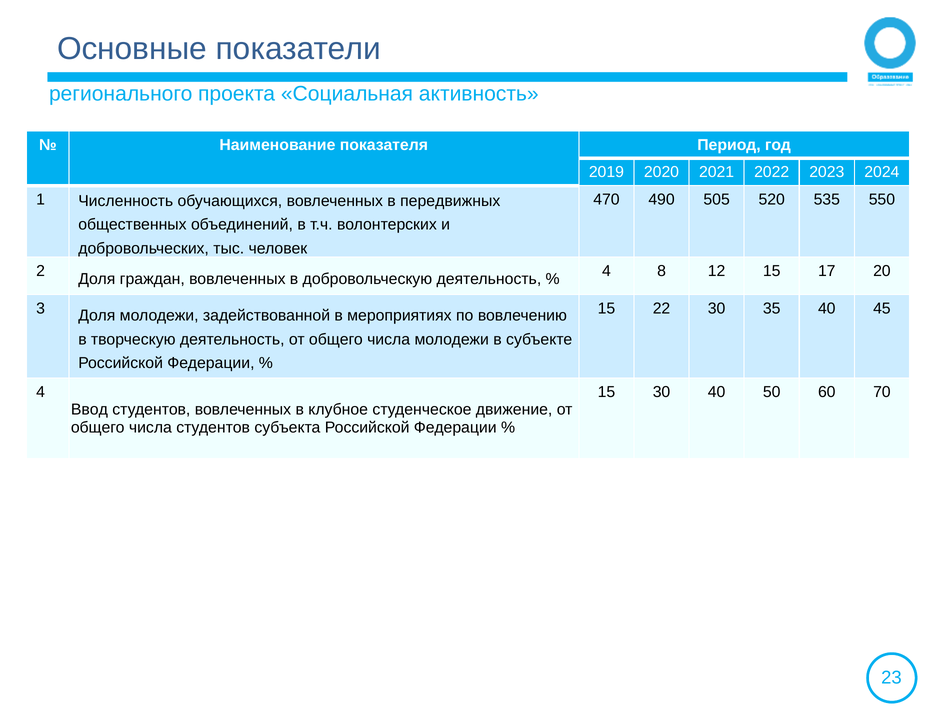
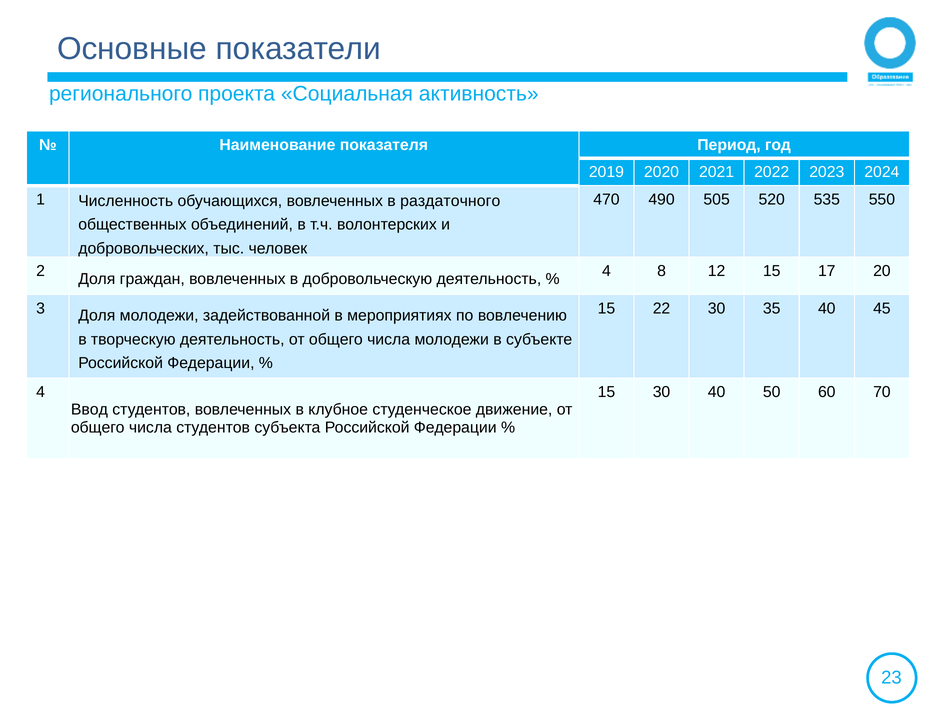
передвижных: передвижных -> раздаточного
